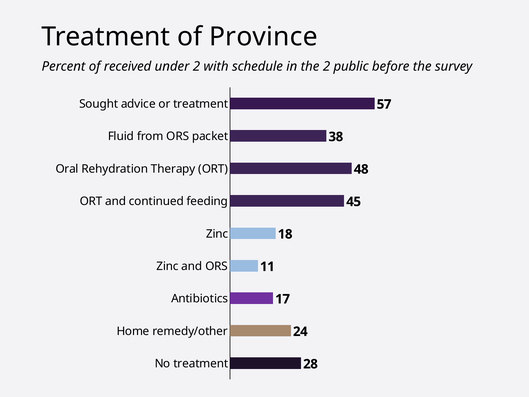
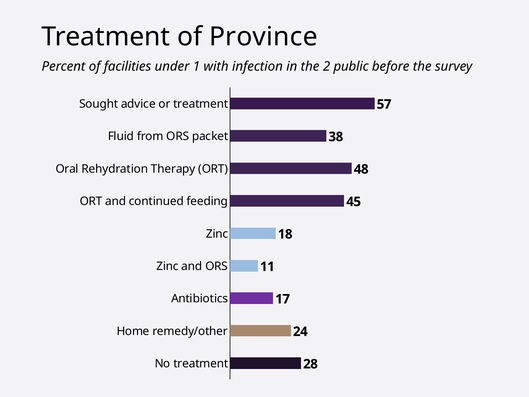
received: received -> facilities
under 2: 2 -> 1
schedule: schedule -> infection
